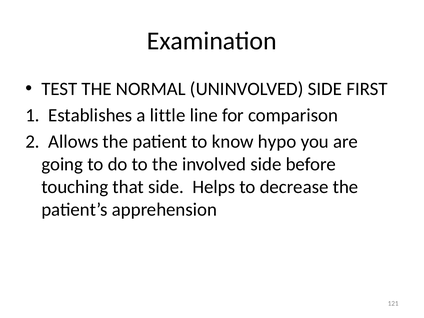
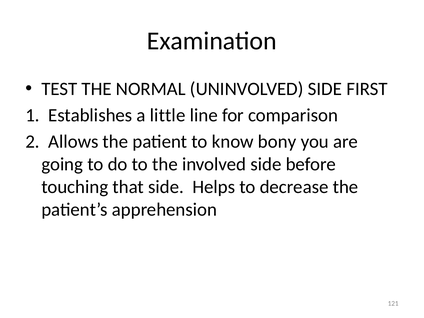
hypo: hypo -> bony
